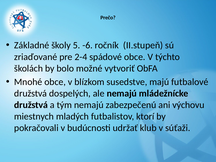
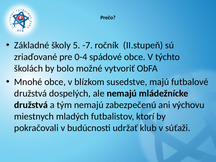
-6: -6 -> -7
2-4: 2-4 -> 0-4
